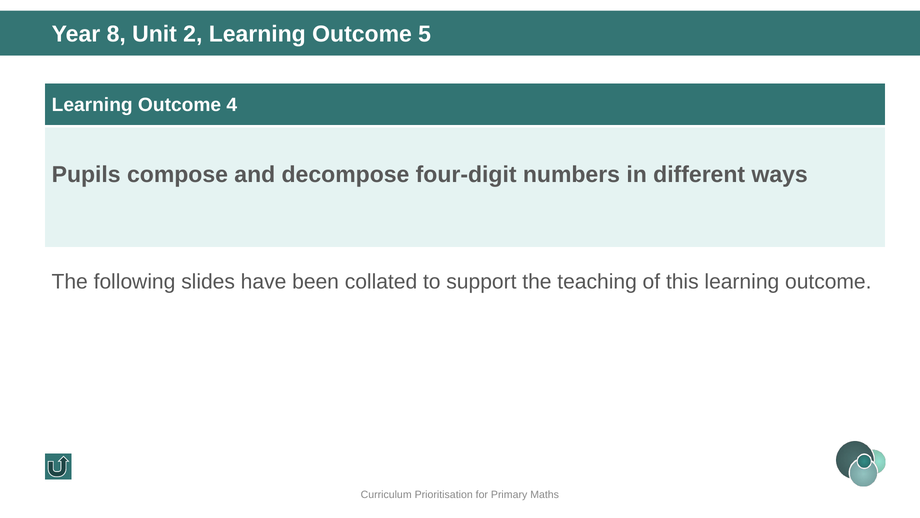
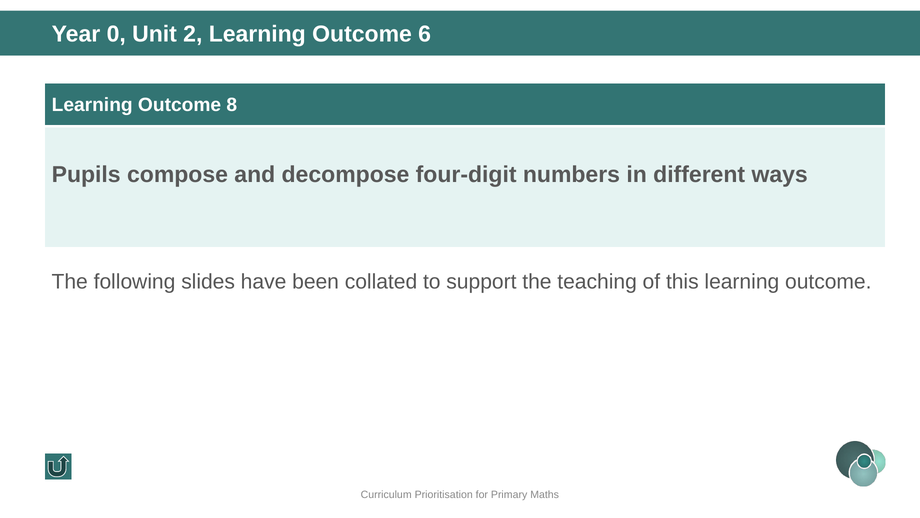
8: 8 -> 0
5: 5 -> 6
4: 4 -> 8
